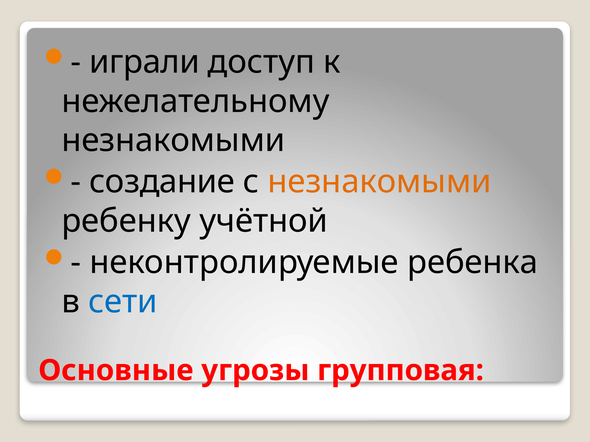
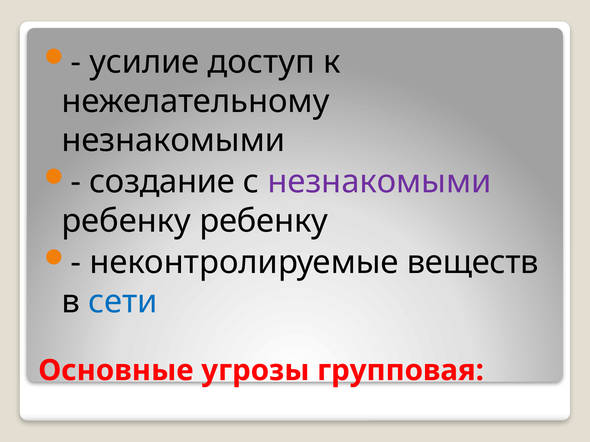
играли: играли -> усилие
незнакомыми at (379, 182) colour: orange -> purple
ребенку учётной: учётной -> ребенку
ребенка: ребенка -> веществ
